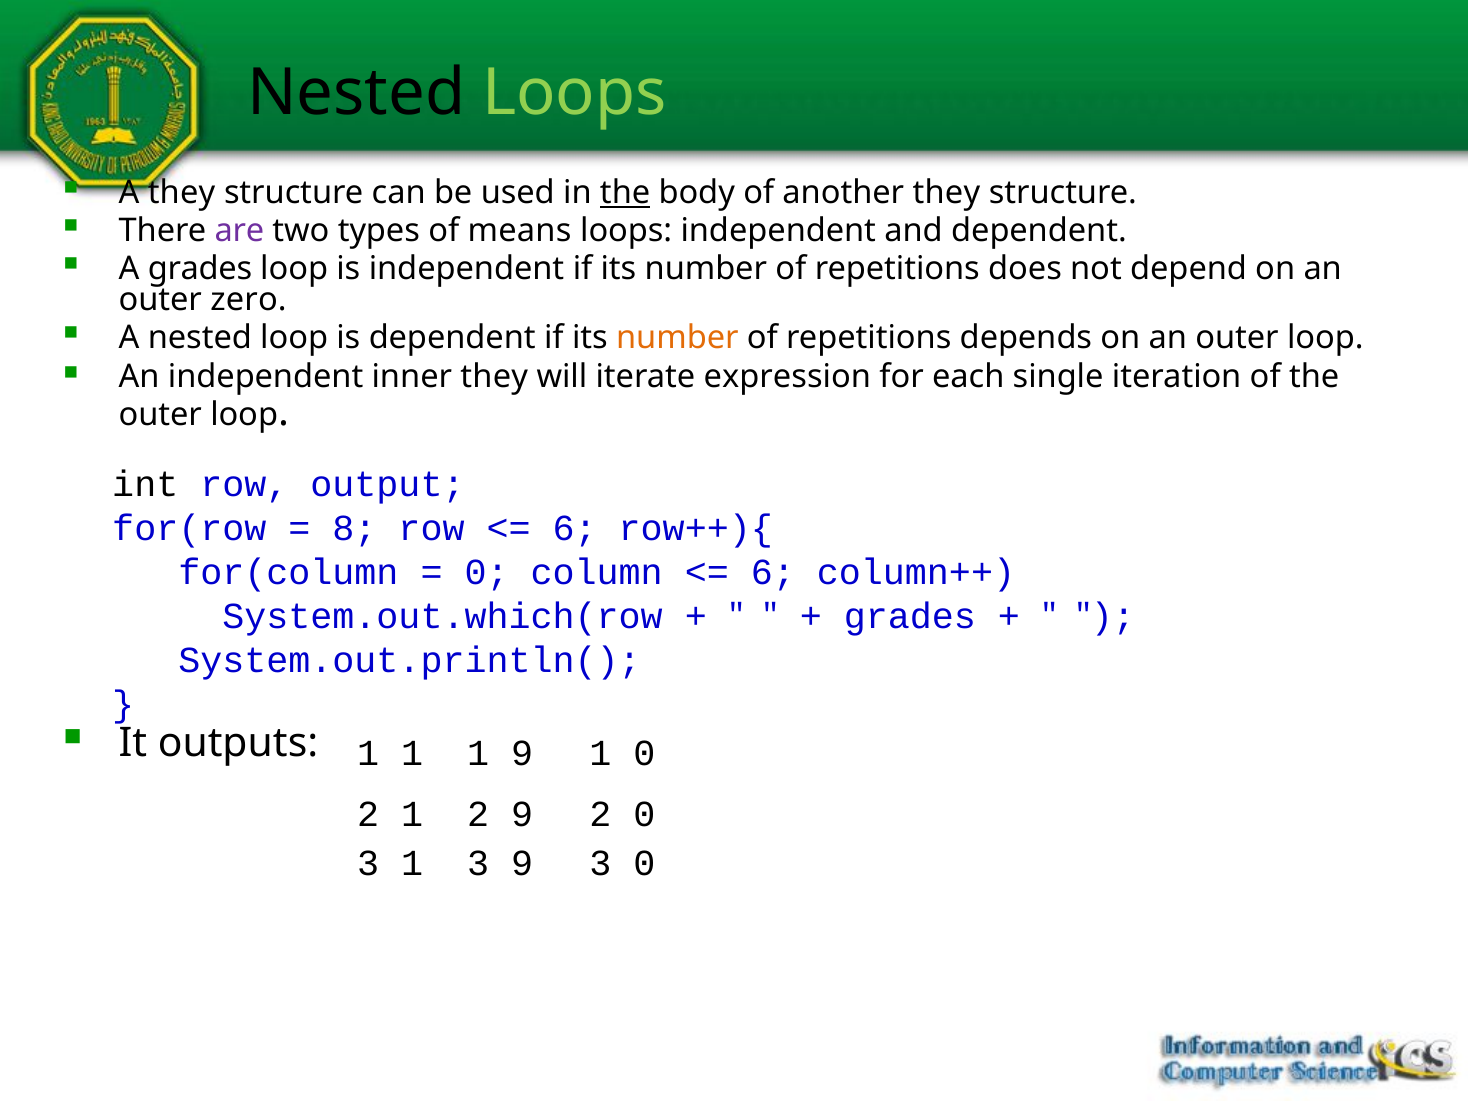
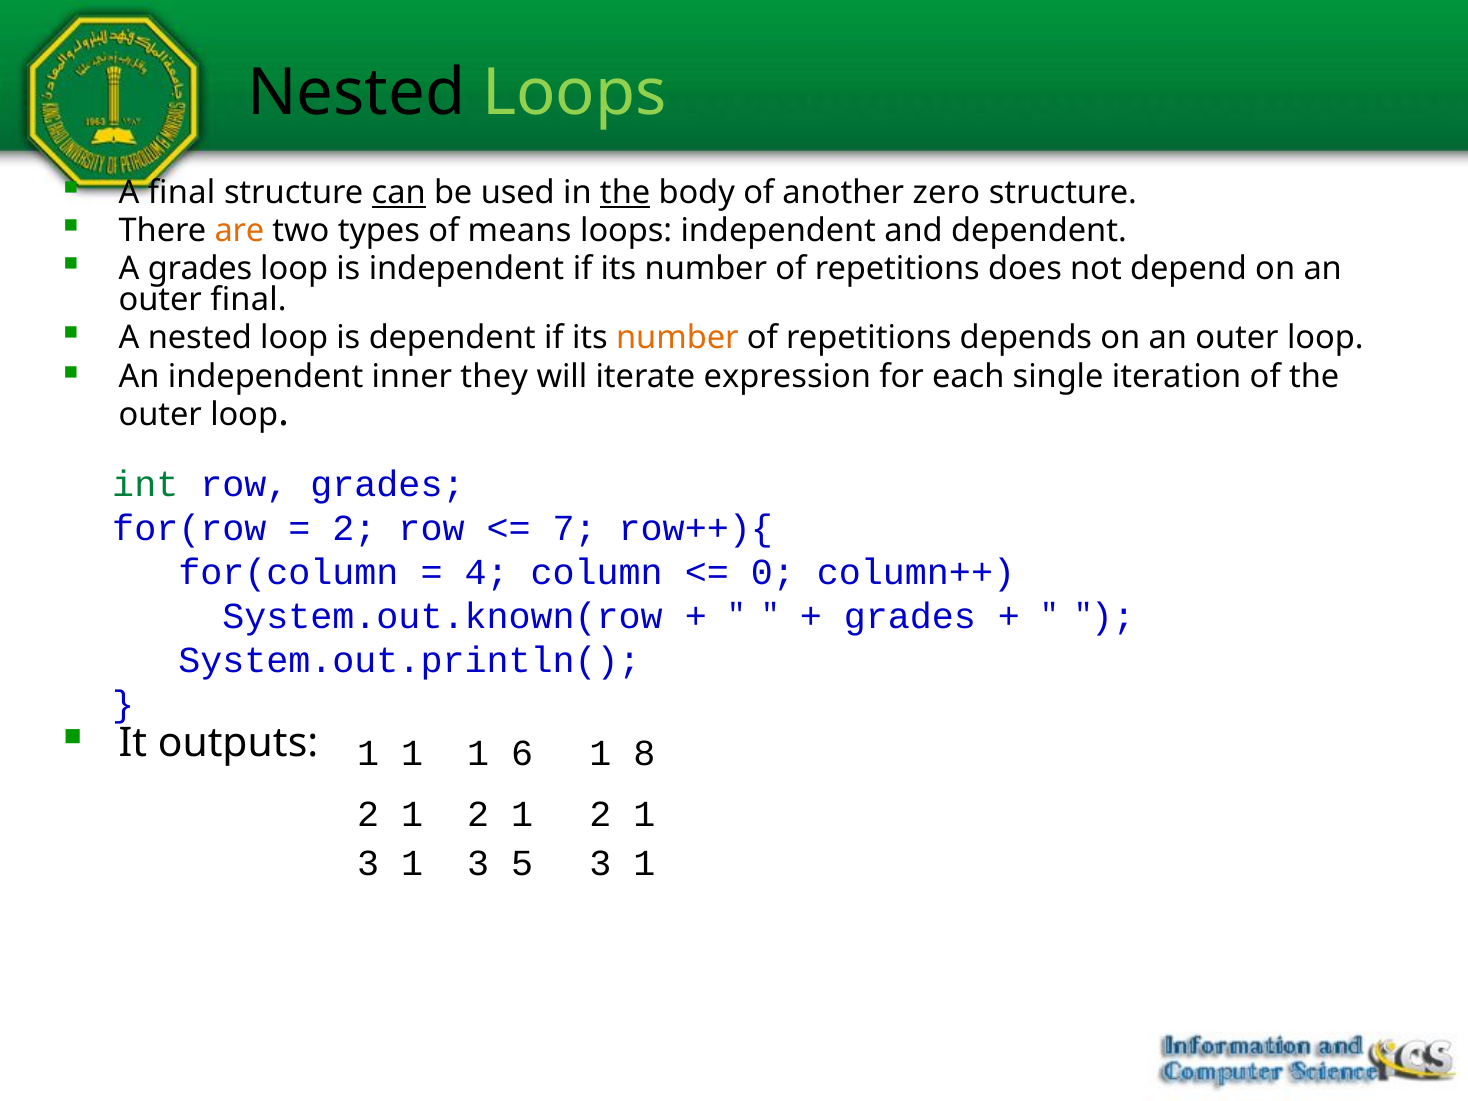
A they: they -> final
can underline: none -> present
another they: they -> zero
are colour: purple -> orange
outer zero: zero -> final
int colour: black -> green
row output: output -> grades
8 at (354, 528): 8 -> 2
6 at (575, 528): 6 -> 7
0 at (487, 572): 0 -> 4
6 at (773, 572): 6 -> 0
System.out.which(row: System.out.which(row -> System.out.known(row
1 9: 9 -> 6
1 0: 0 -> 8
9 at (522, 815): 9 -> 1
0 at (644, 815): 0 -> 1
3 9: 9 -> 5
0 at (644, 864): 0 -> 1
